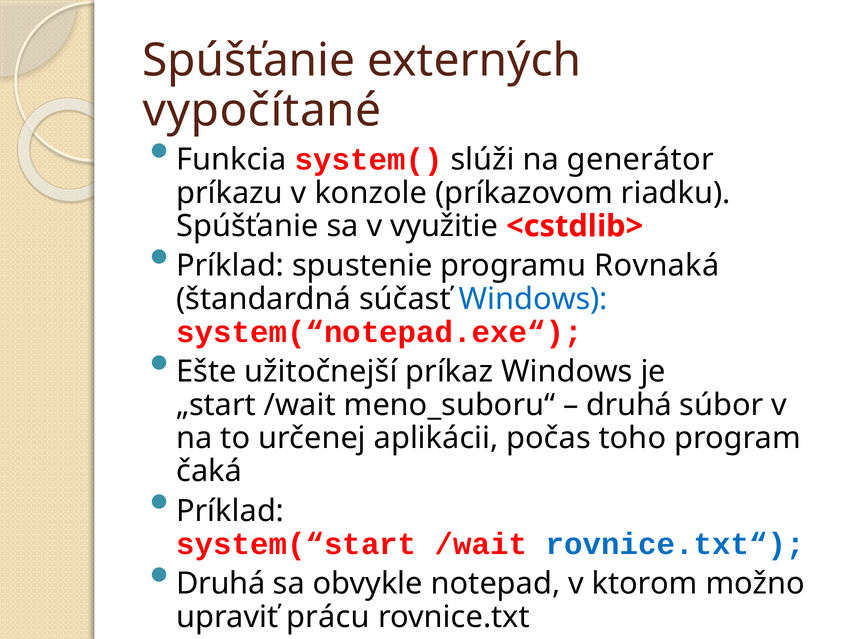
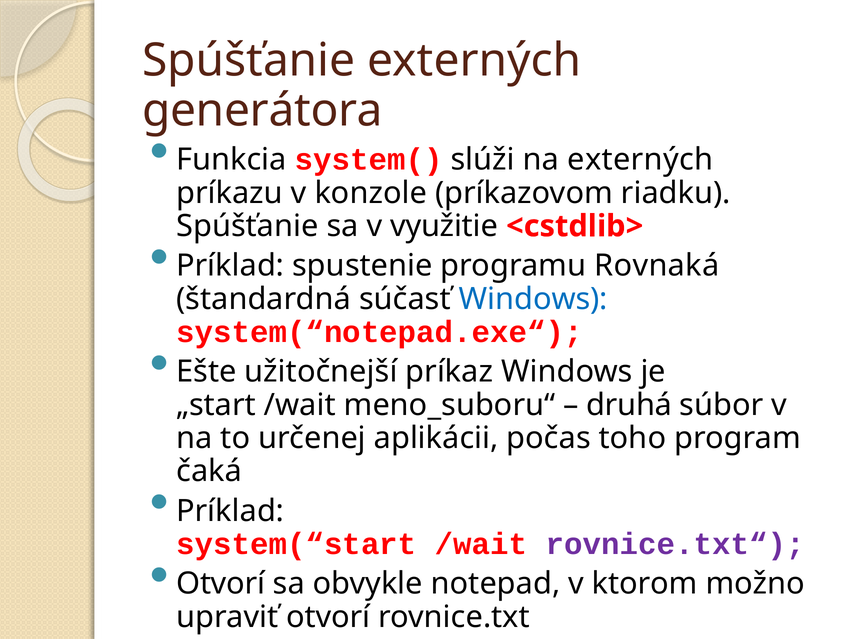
vypočítané: vypočítané -> generátora
na generátor: generátor -> externých
rovnice.txt“ colour: blue -> purple
Druhá at (221, 584): Druhá -> Otvorí
upraviť prácu: prácu -> otvorí
